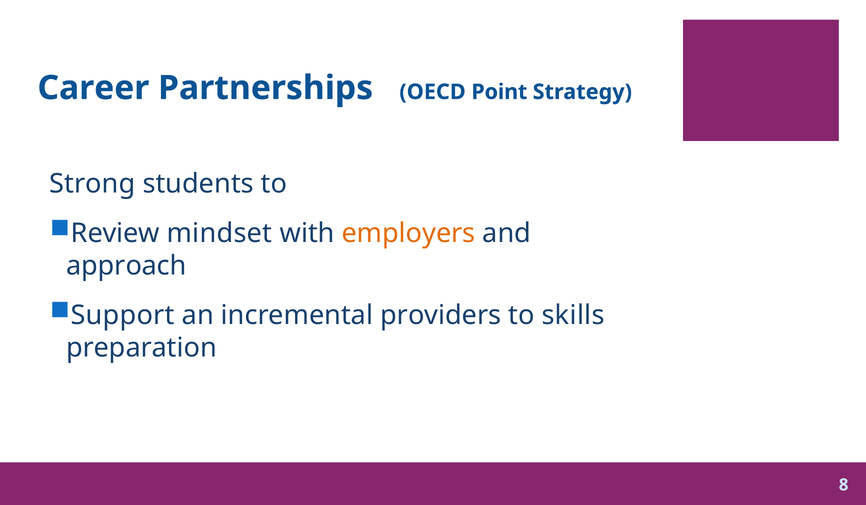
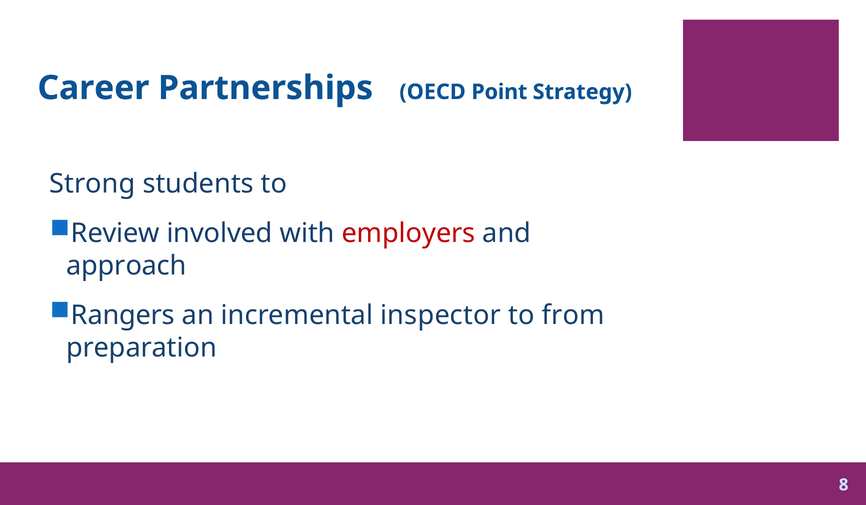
mindset: mindset -> involved
employers colour: orange -> red
Support: Support -> Rangers
providers: providers -> inspector
skills: skills -> from
